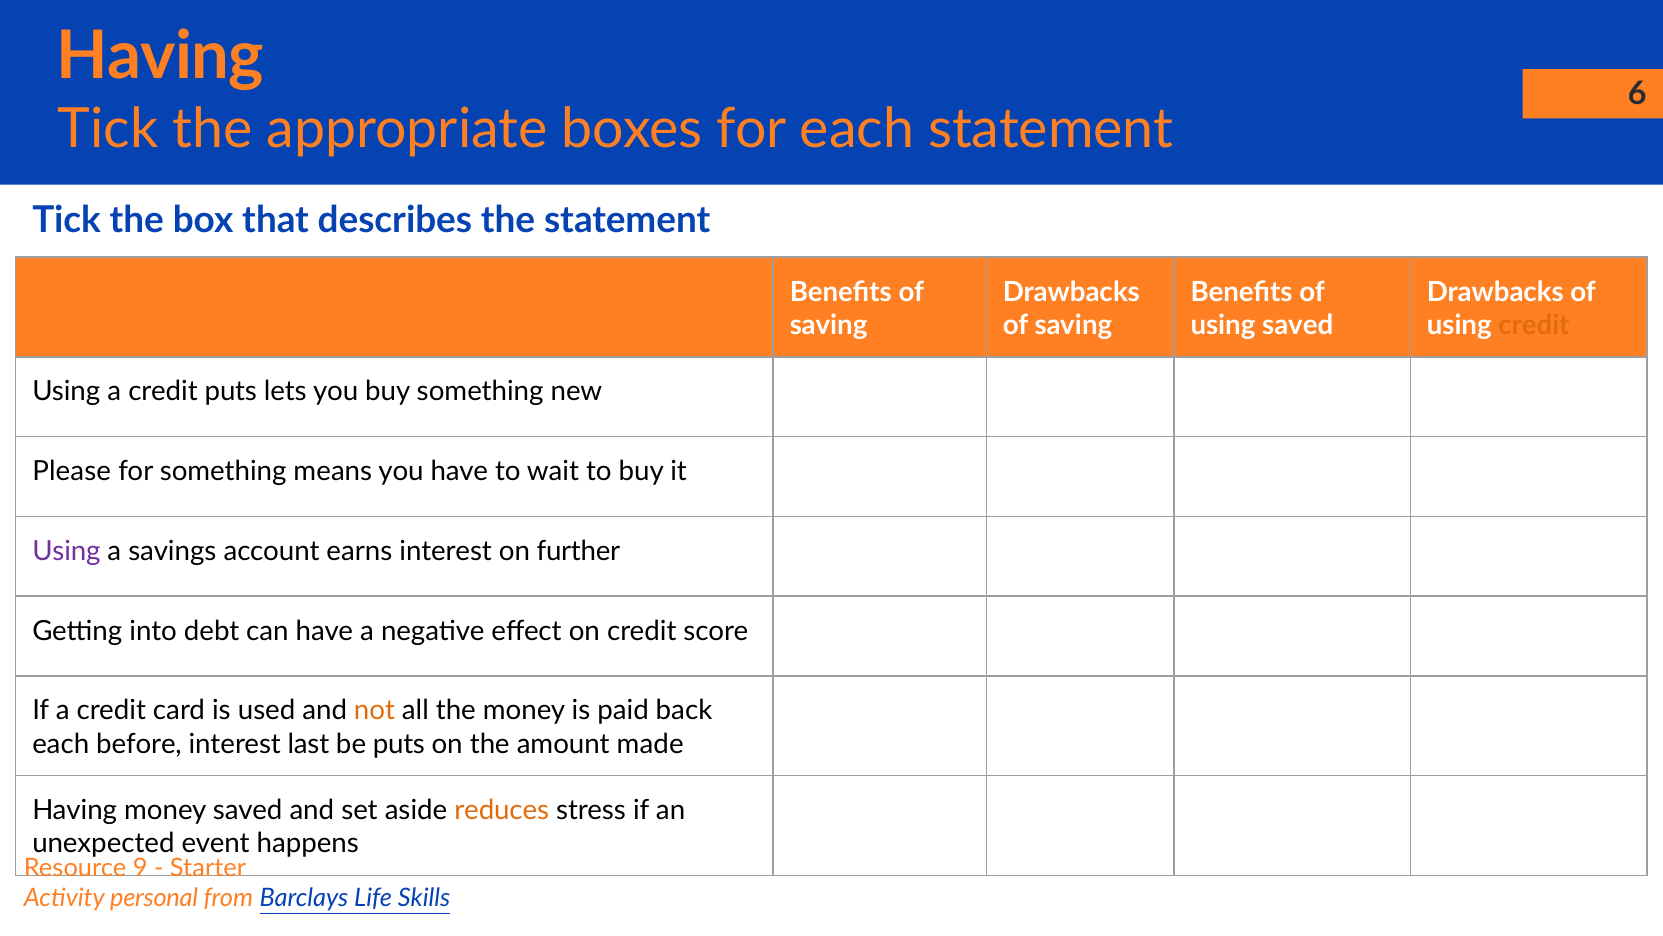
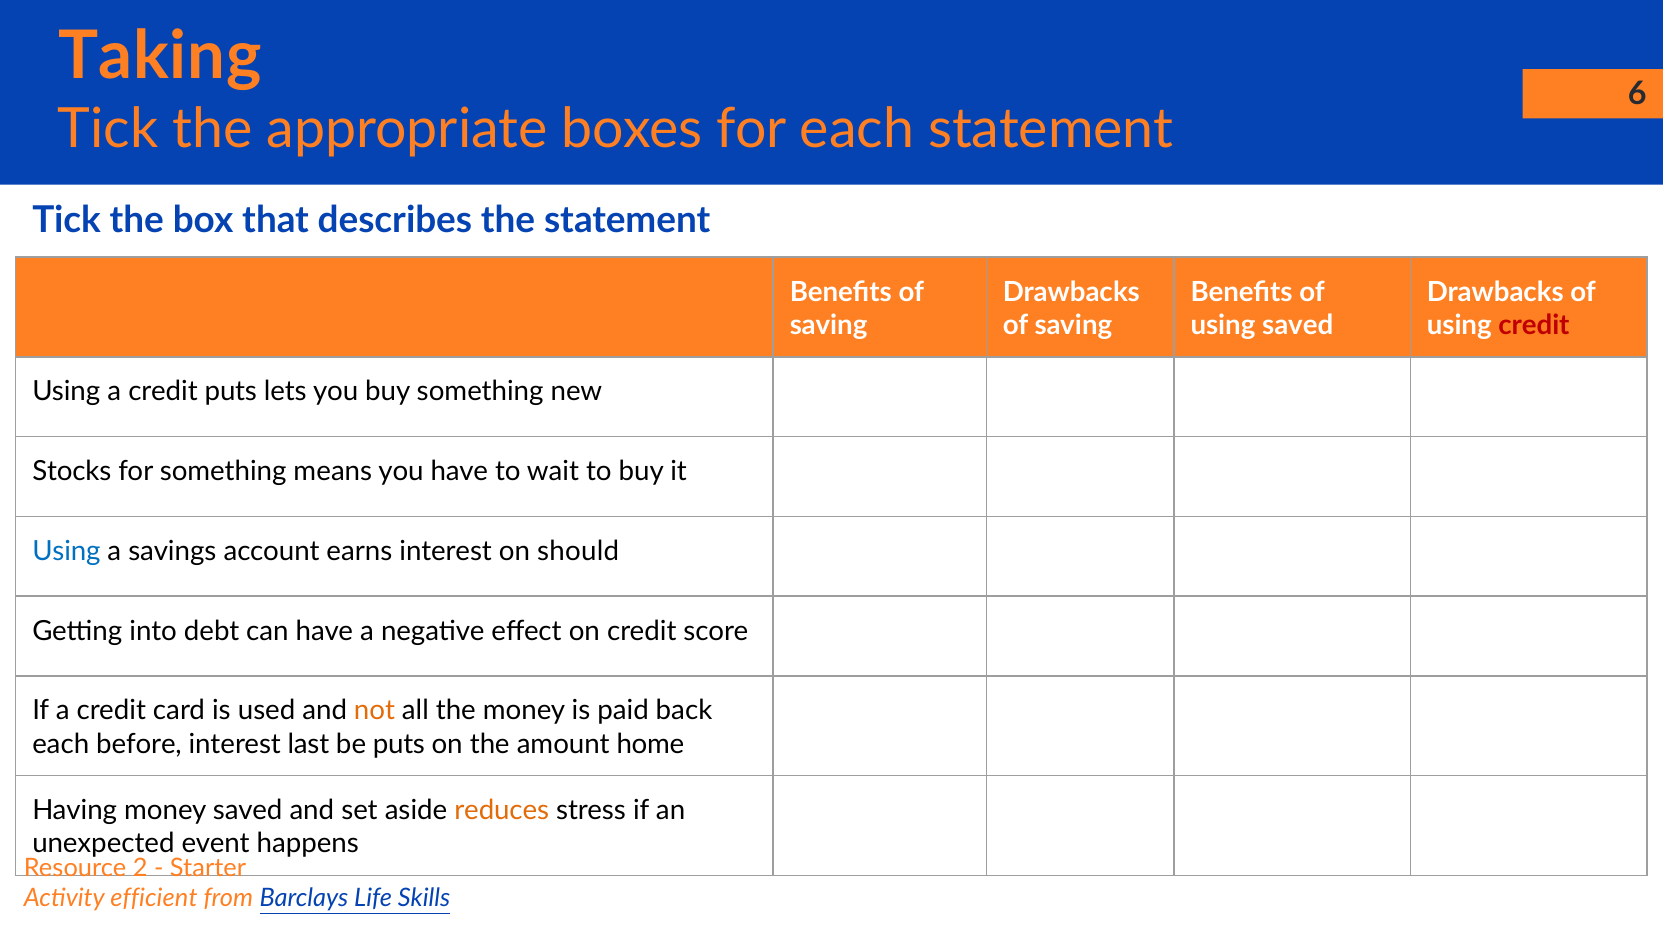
Having at (160, 56): Having -> Taking
credit at (1534, 325) colour: orange -> red
Please: Please -> Stocks
Using at (66, 551) colour: purple -> blue
further: further -> should
made: made -> home
9: 9 -> 2
personal: personal -> efficient
